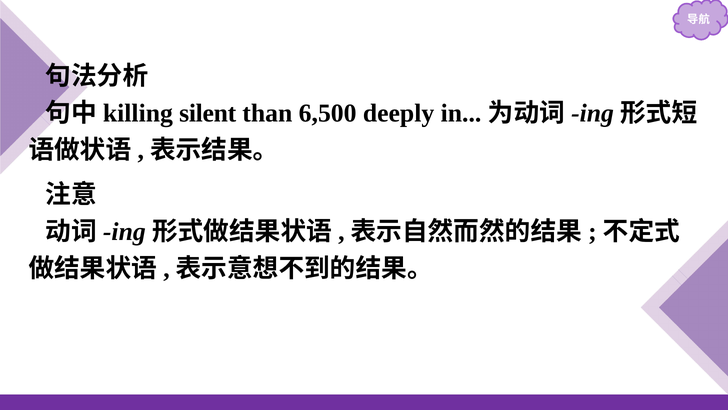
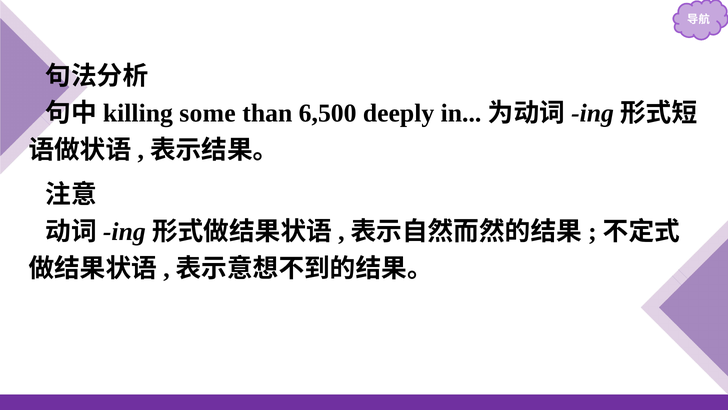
silent: silent -> some
